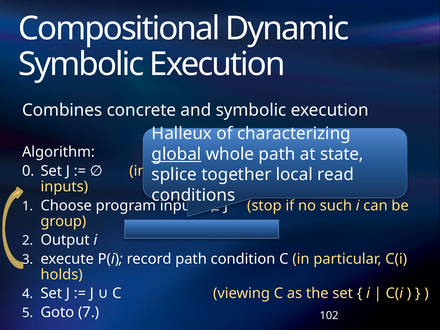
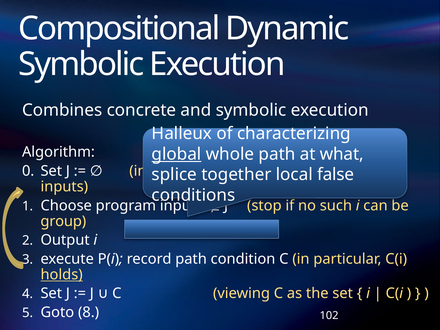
state: state -> what
read: read -> false
holds underline: none -> present
7: 7 -> 8
